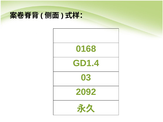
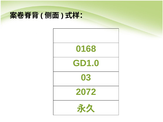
GD1.4: GD1.4 -> GD1.0
2092: 2092 -> 2072
